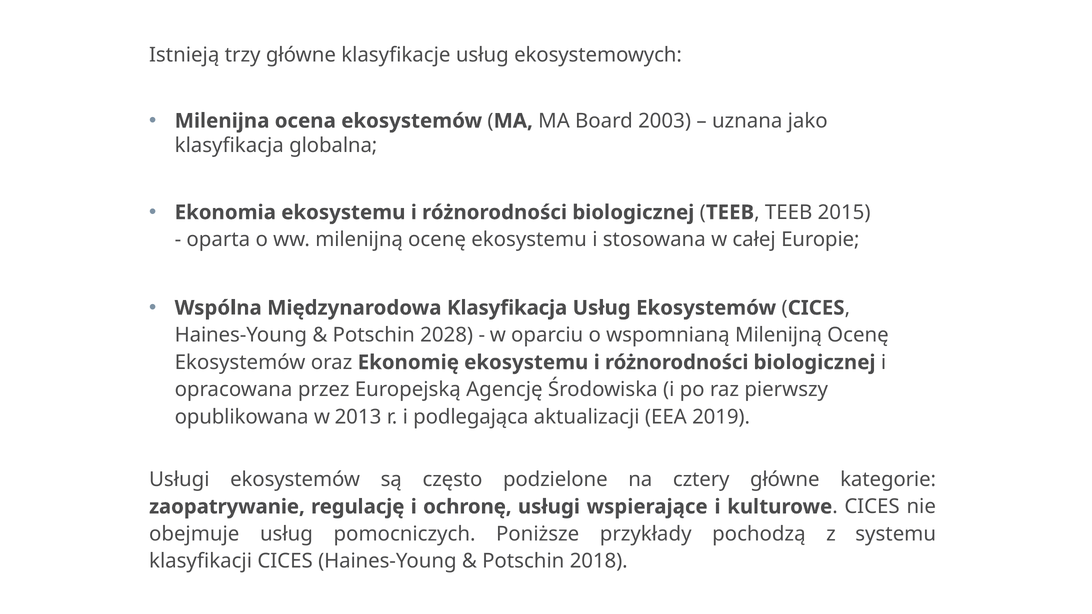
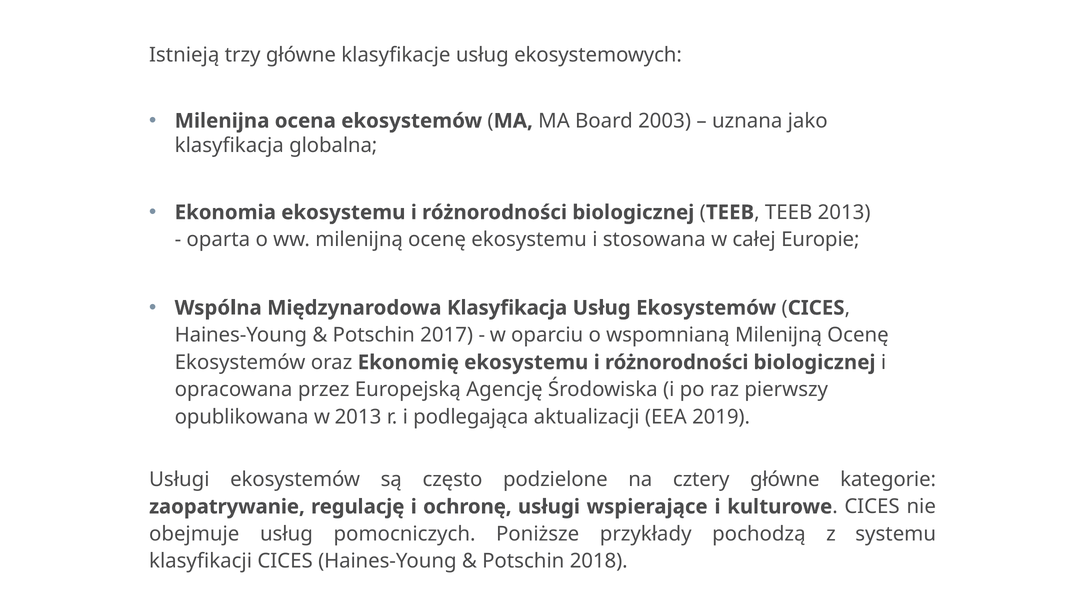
TEEB 2015: 2015 -> 2013
2028: 2028 -> 2017
